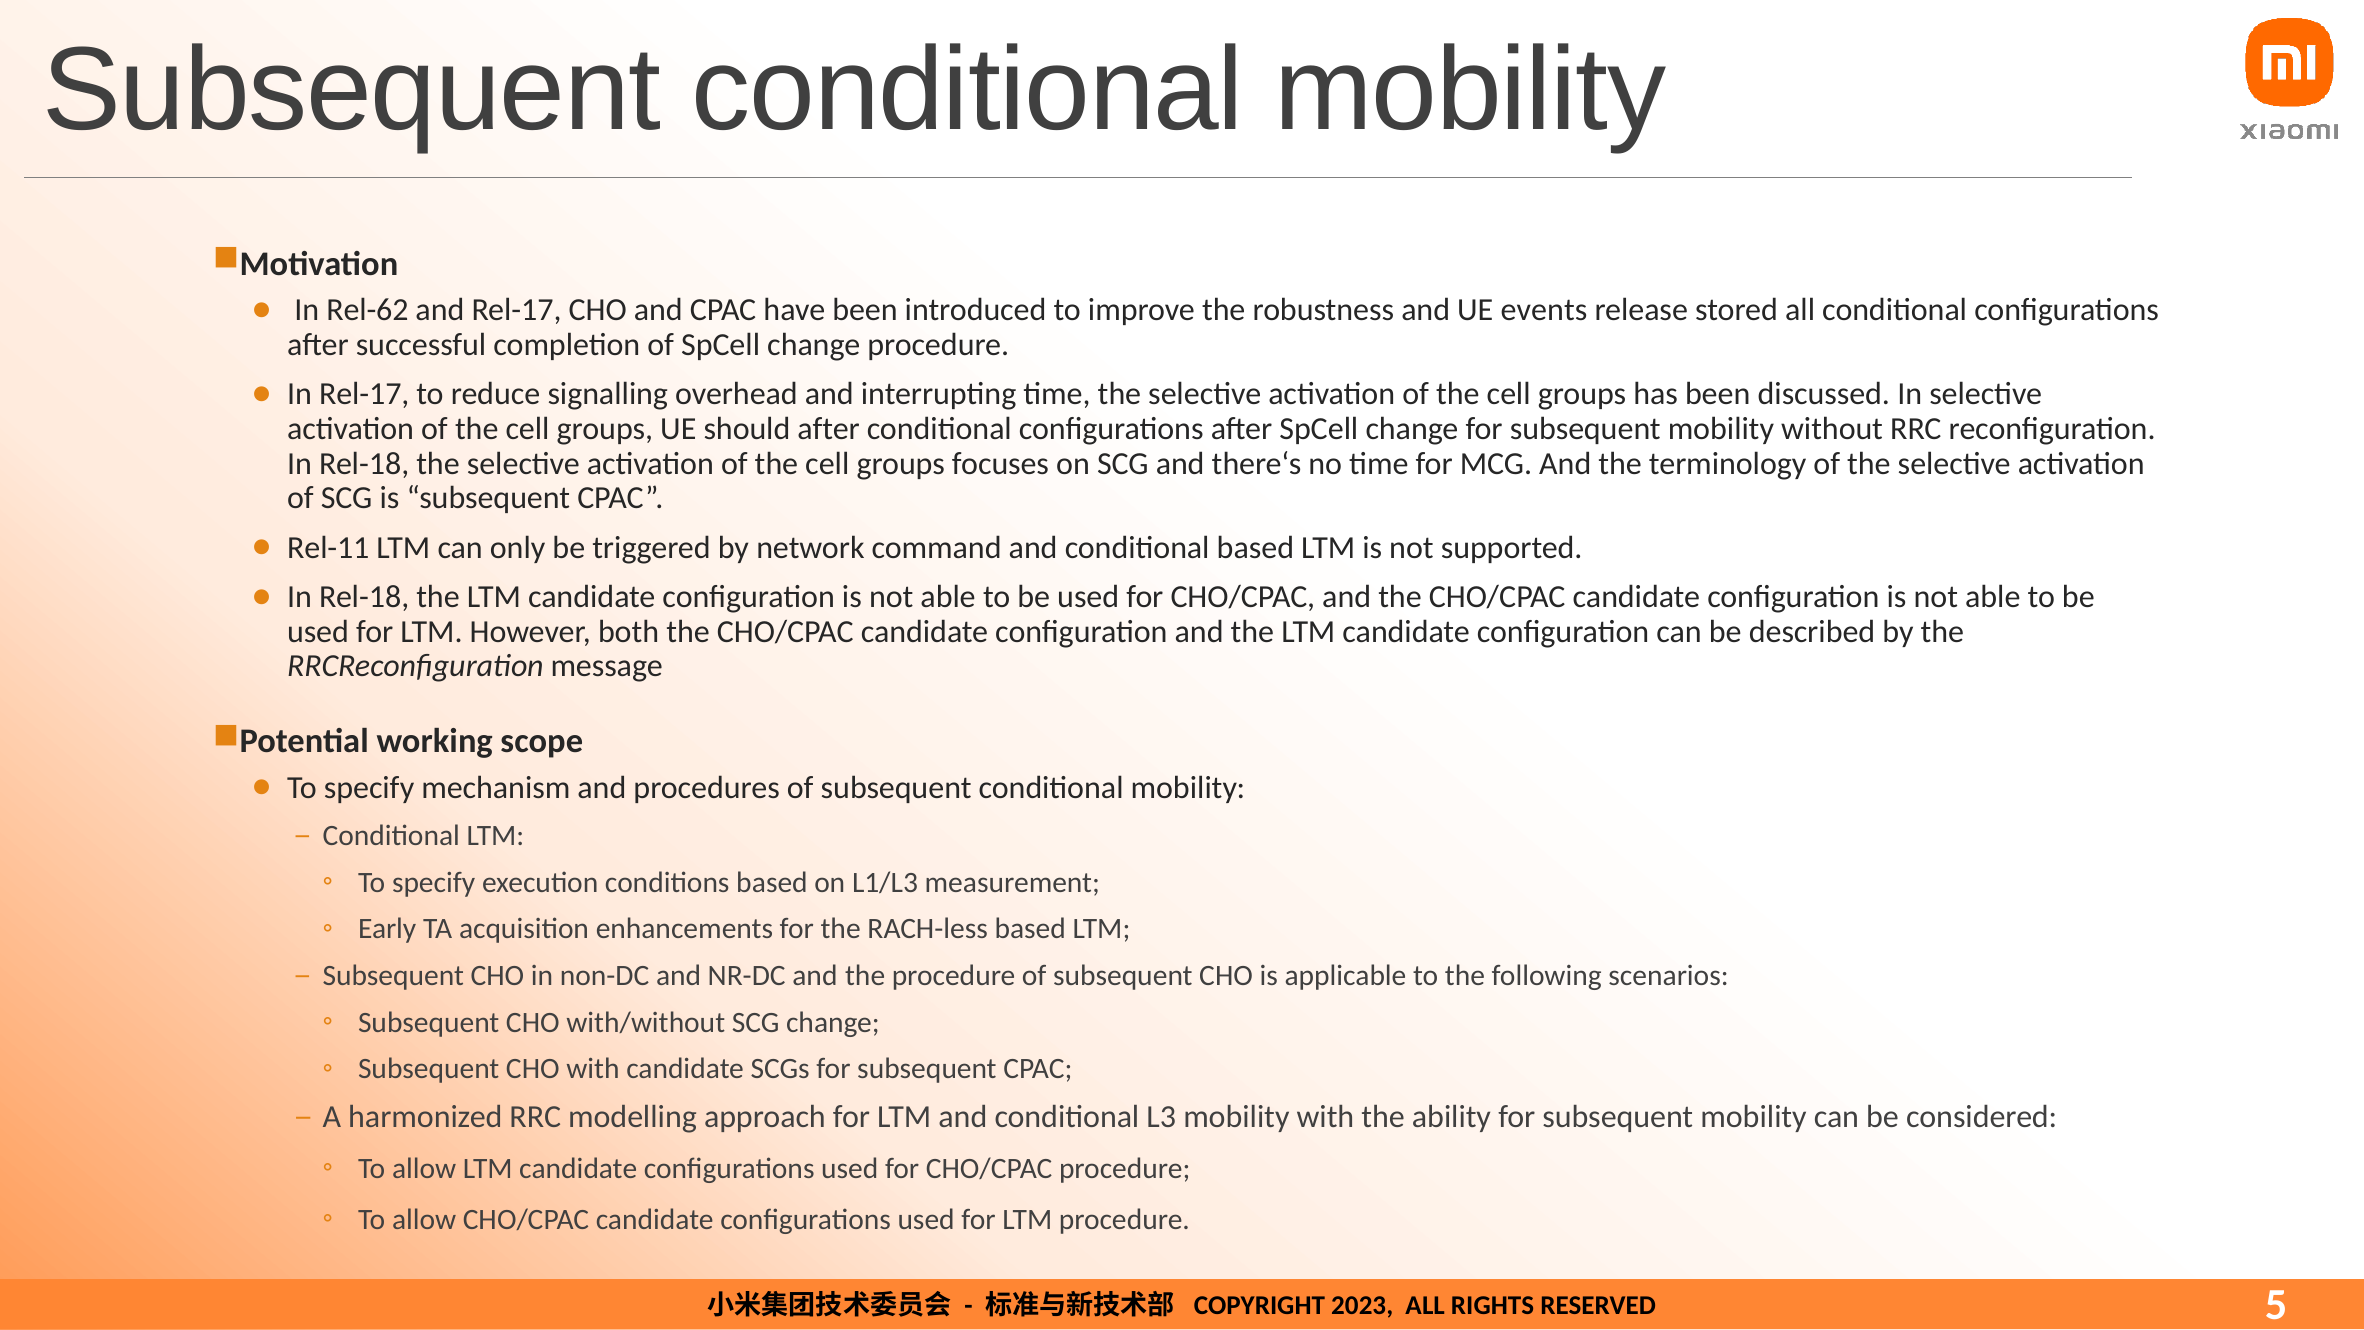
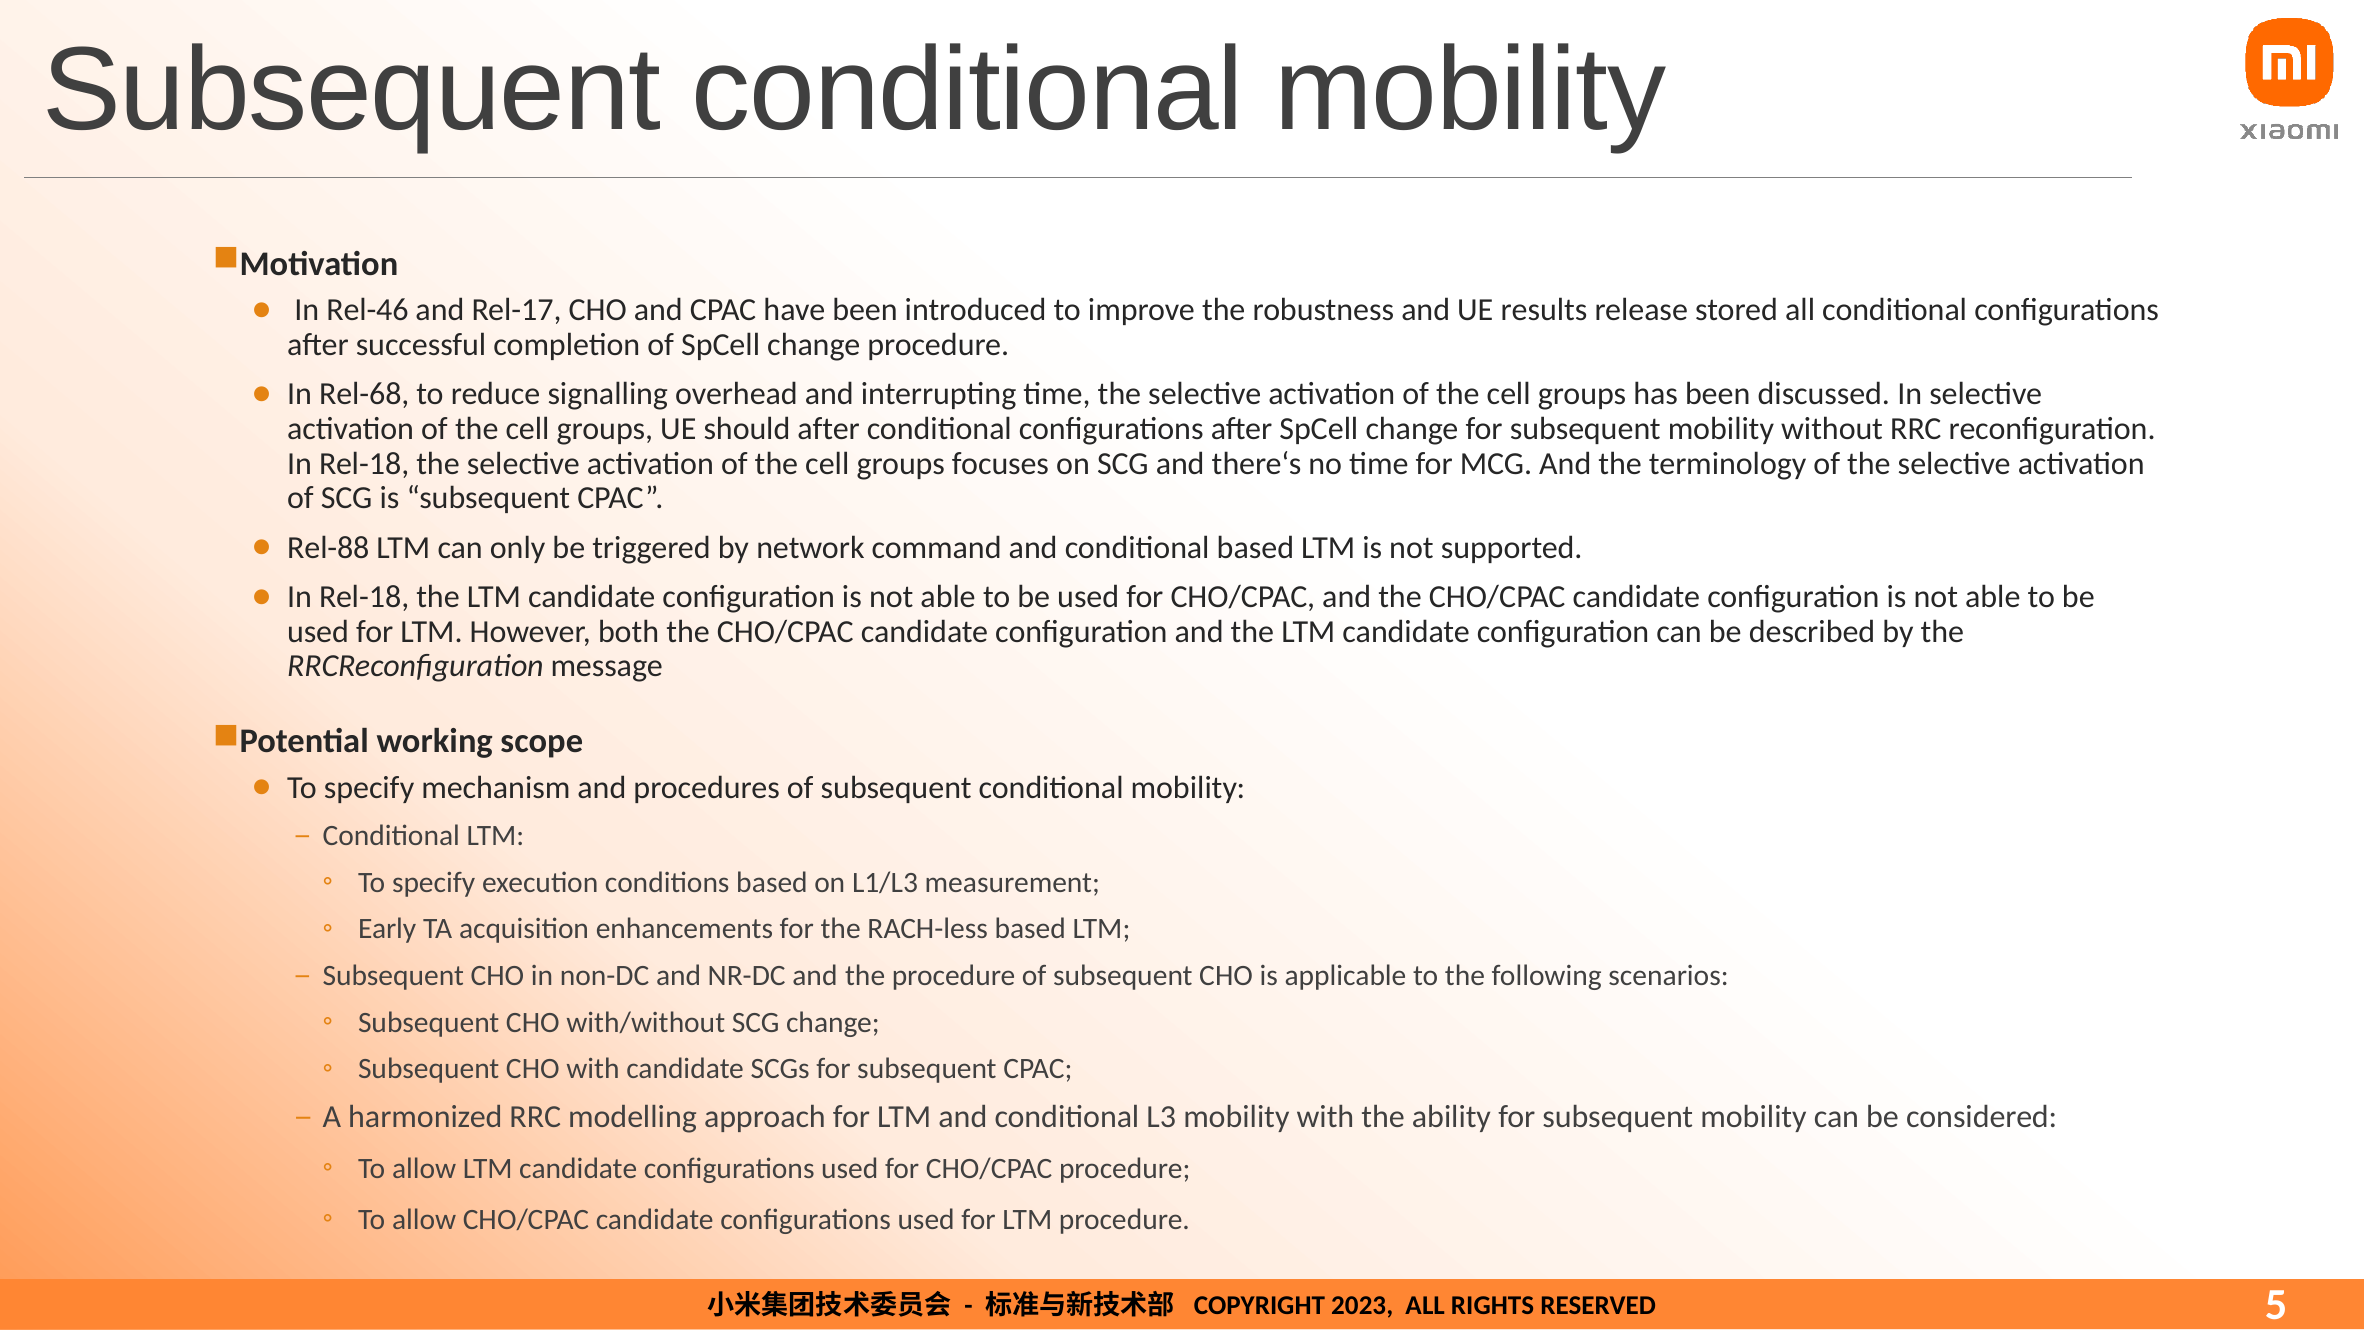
Rel-62: Rel-62 -> Rel-46
events: events -> results
In Rel-17: Rel-17 -> Rel-68
Rel-11: Rel-11 -> Rel-88
